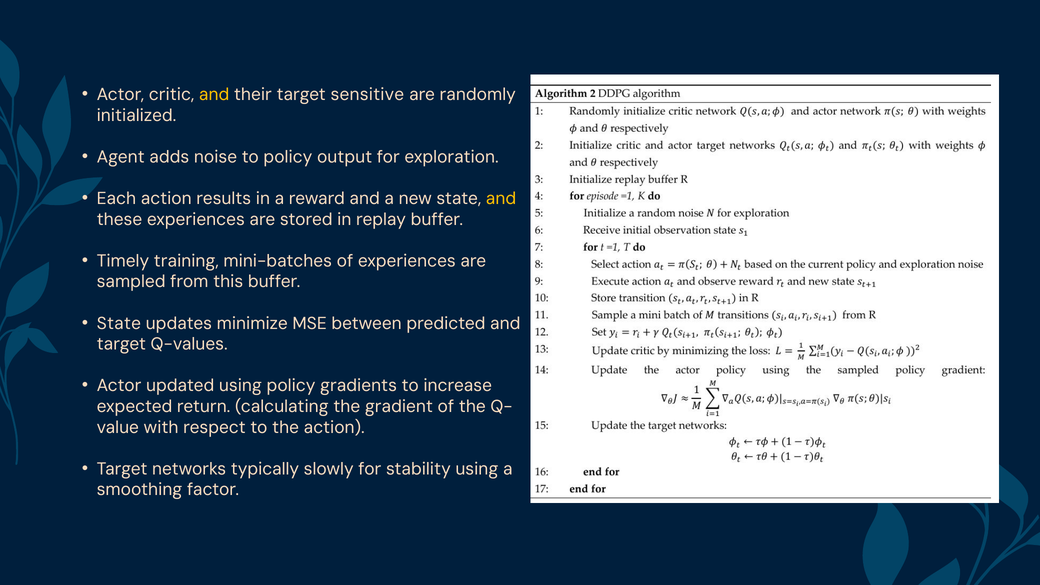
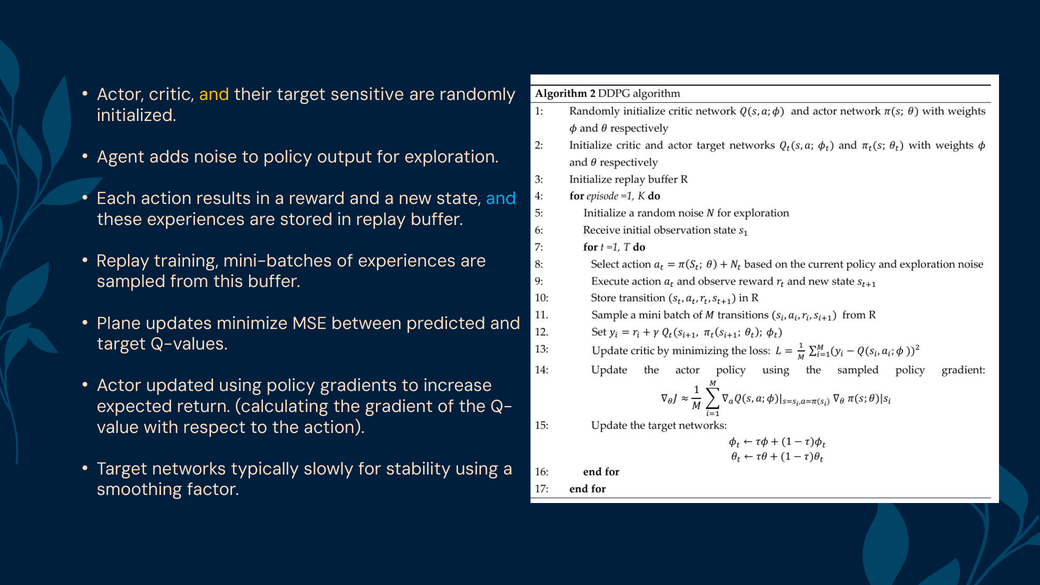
and at (501, 199) colour: yellow -> light blue
Timely at (123, 261): Timely -> Replay
State at (119, 323): State -> Plane
